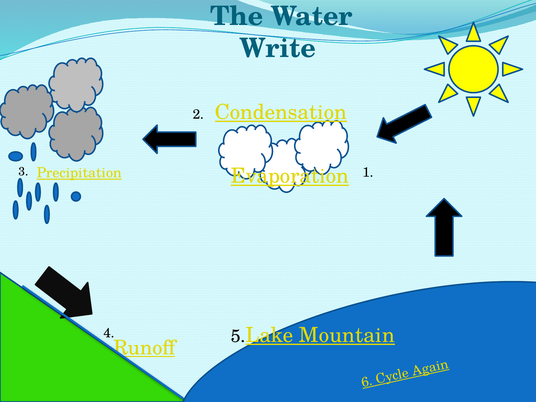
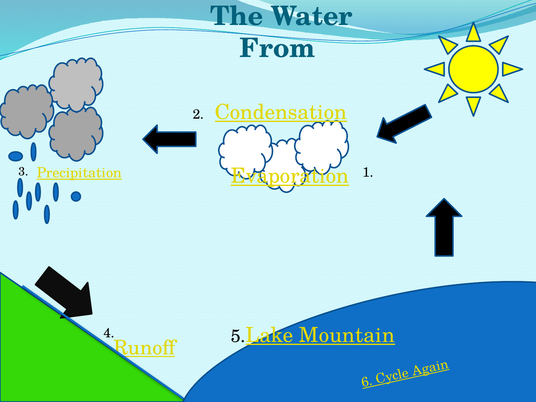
Write: Write -> From
